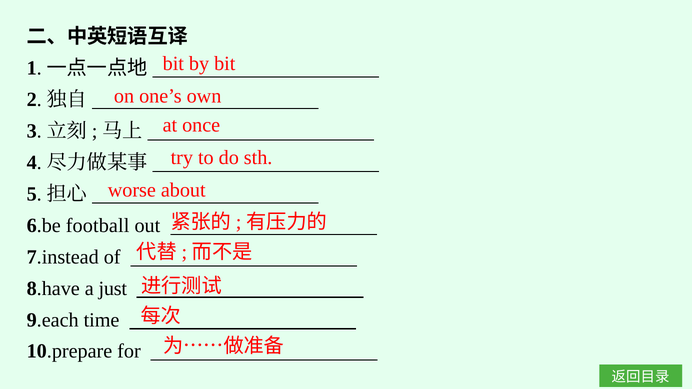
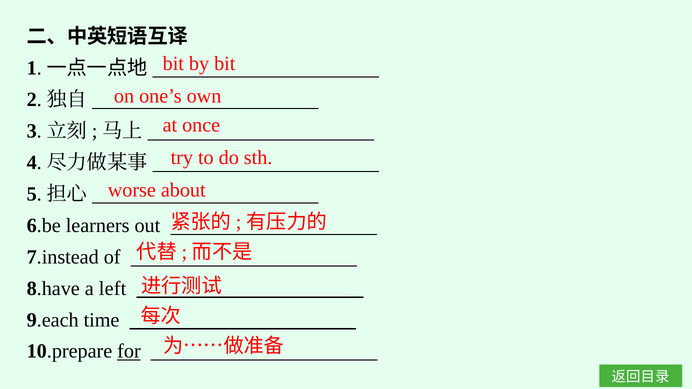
football: football -> learners
just: just -> left
for underline: none -> present
